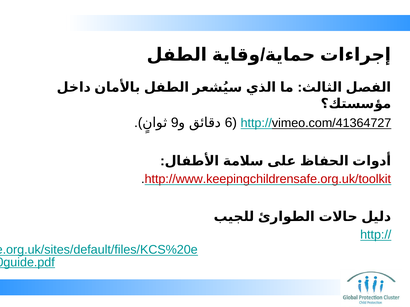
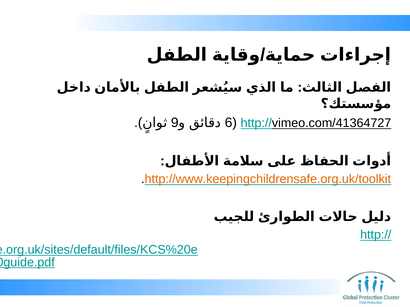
http://www.keepingchildrensafe.org.uk/toolkit colour: red -> orange
